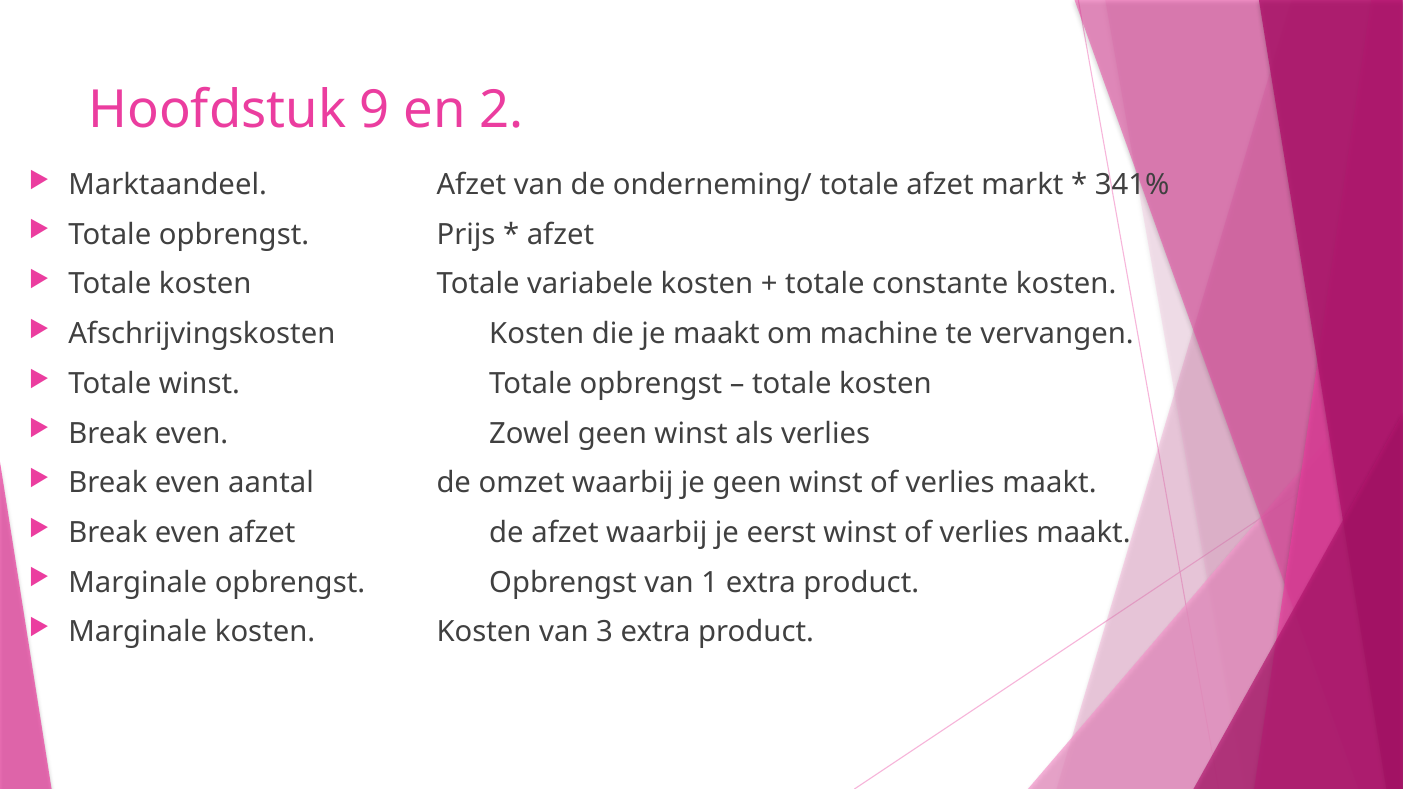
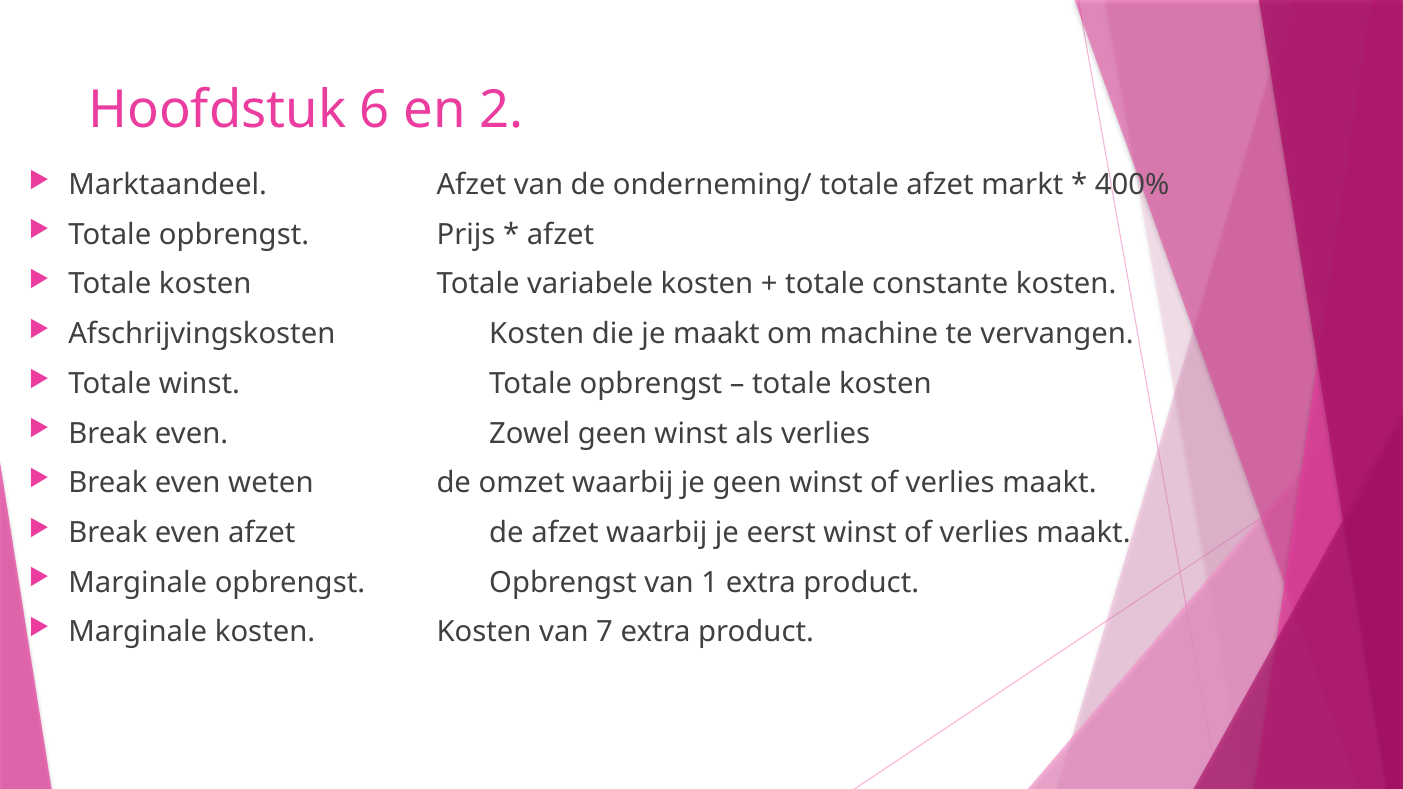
9: 9 -> 6
341%: 341% -> 400%
aantal: aantal -> weten
3: 3 -> 7
